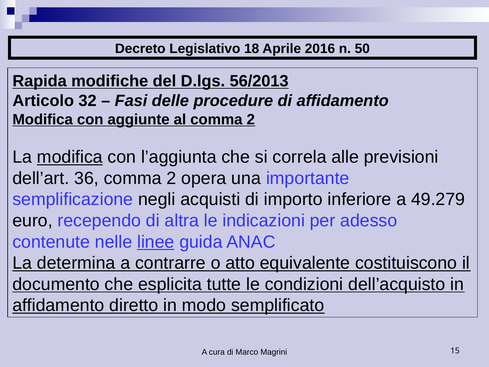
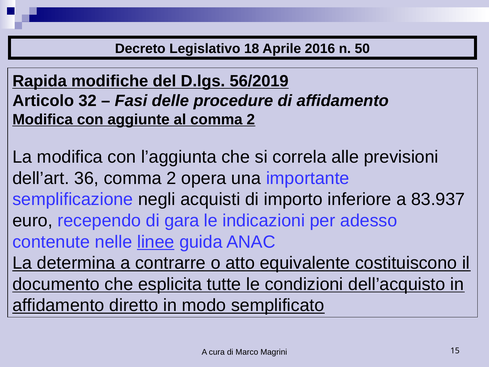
56/2013: 56/2013 -> 56/2019
modifica at (70, 157) underline: present -> none
49.279: 49.279 -> 83.937
altra: altra -> gara
